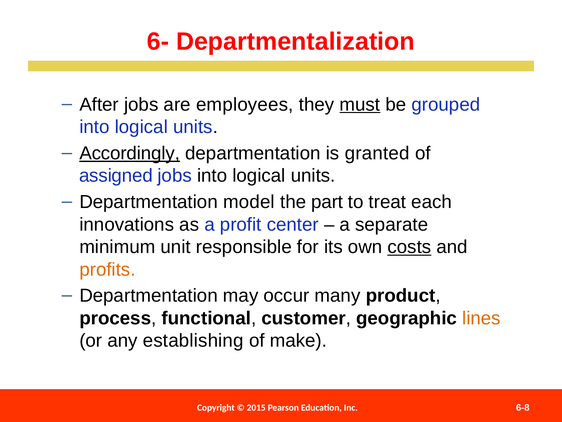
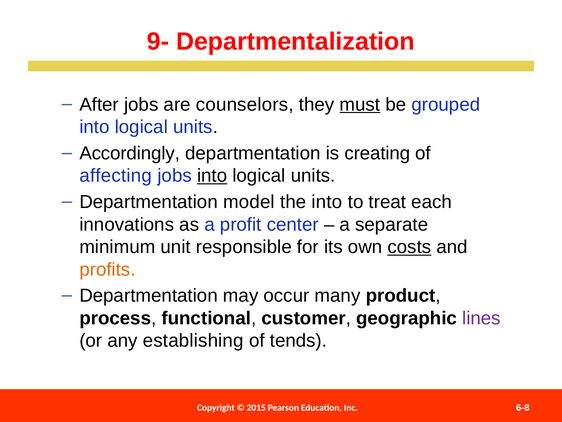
6-: 6- -> 9-
employees: employees -> counselors
Accordingly underline: present -> none
granted: granted -> creating
assigned: assigned -> affecting
into at (212, 176) underline: none -> present
the part: part -> into
lines colour: orange -> purple
make: make -> tends
